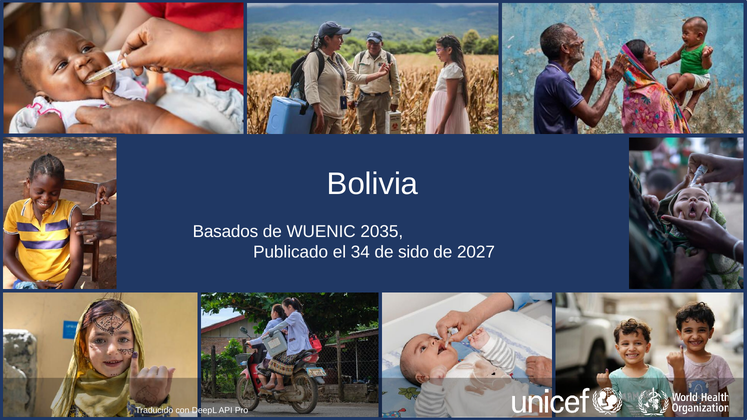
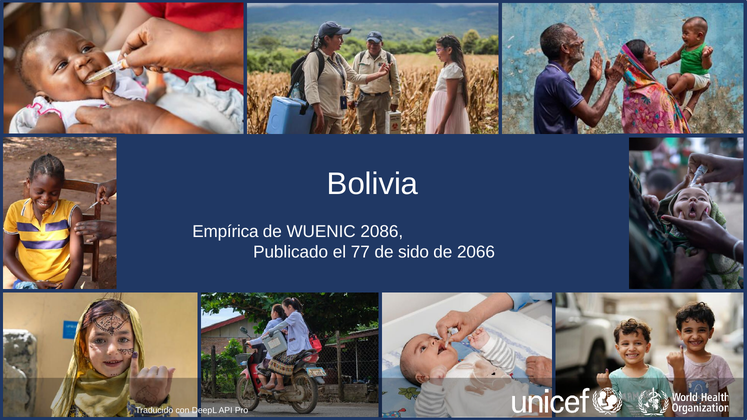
Basados: Basados -> Empírica
2035: 2035 -> 2086
34: 34 -> 77
2027: 2027 -> 2066
